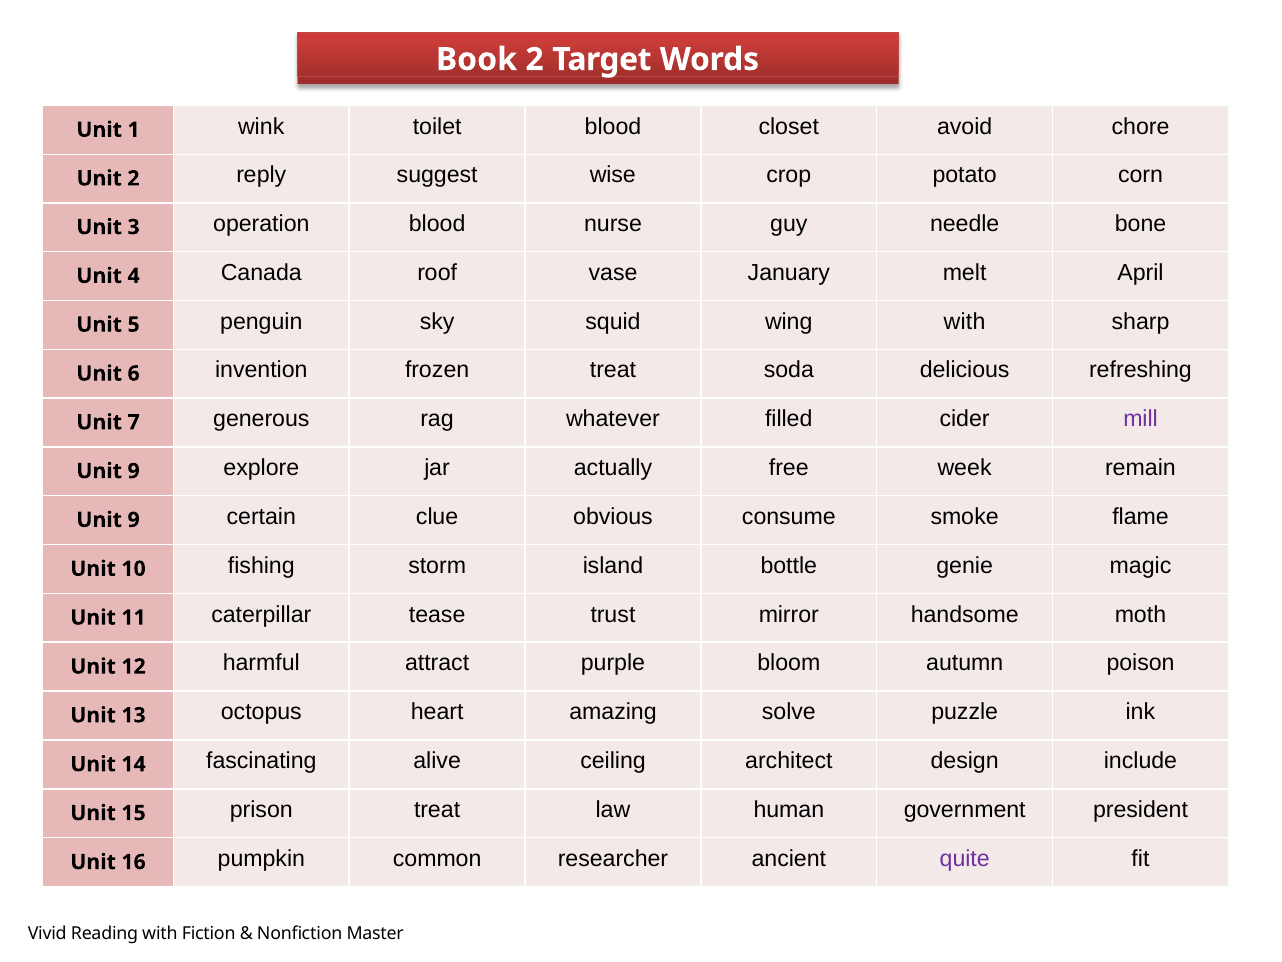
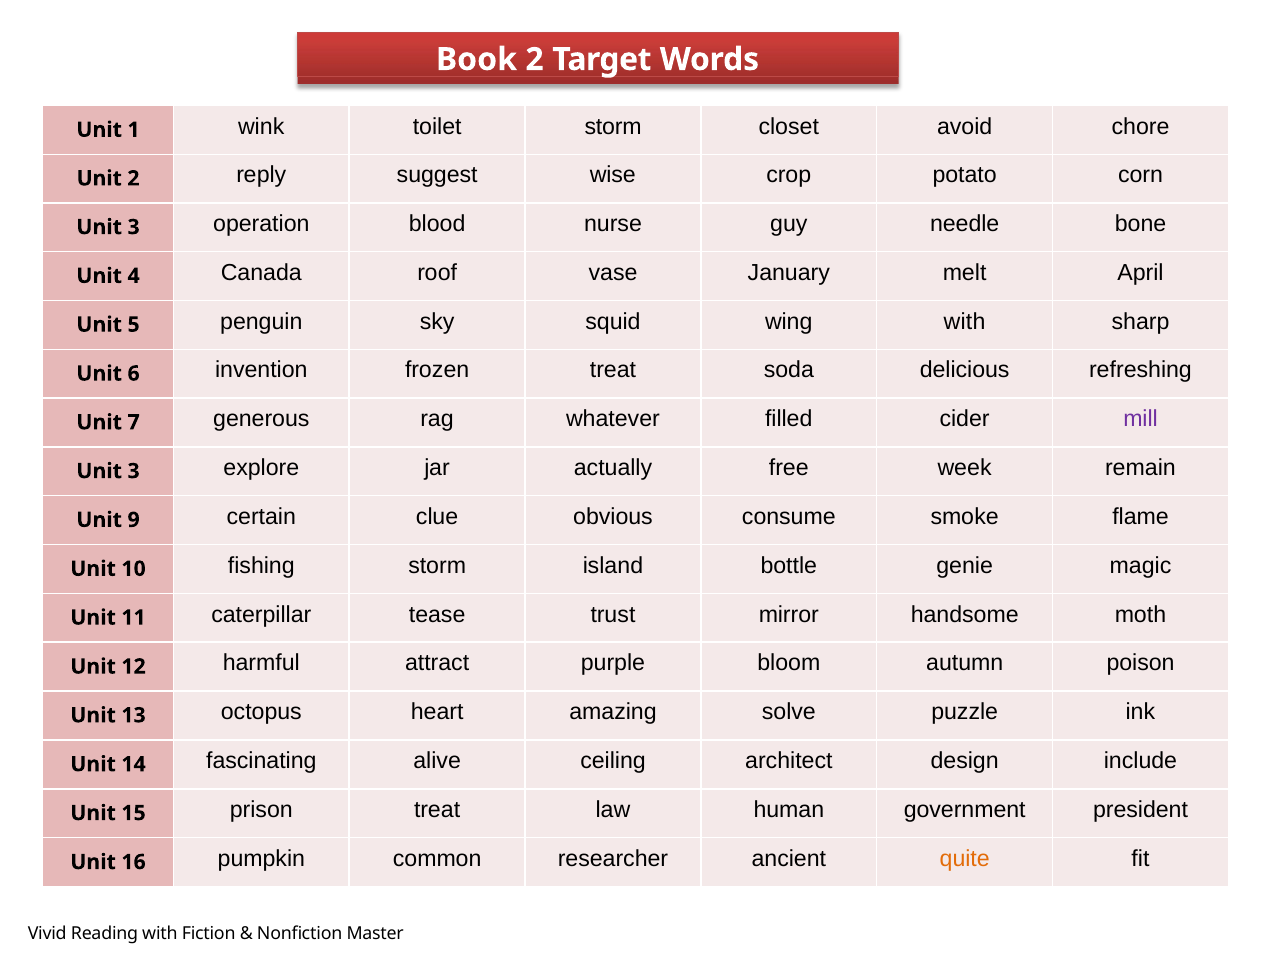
toilet blood: blood -> storm
9 at (134, 471): 9 -> 3
quite colour: purple -> orange
